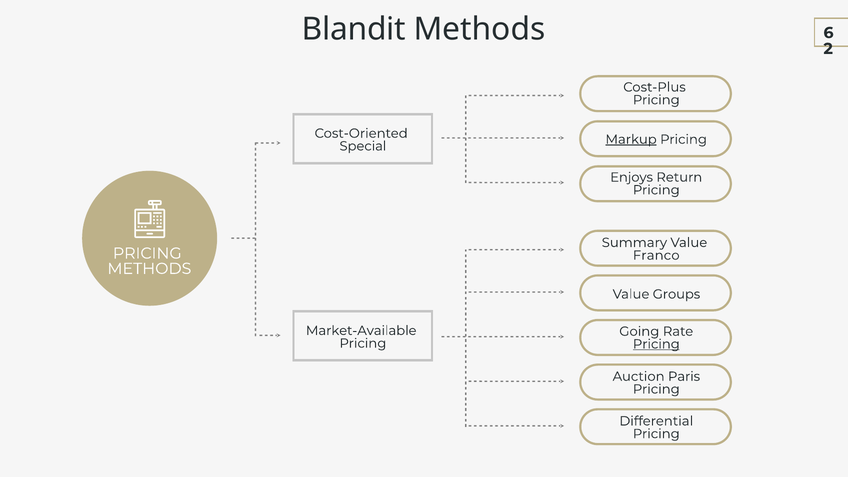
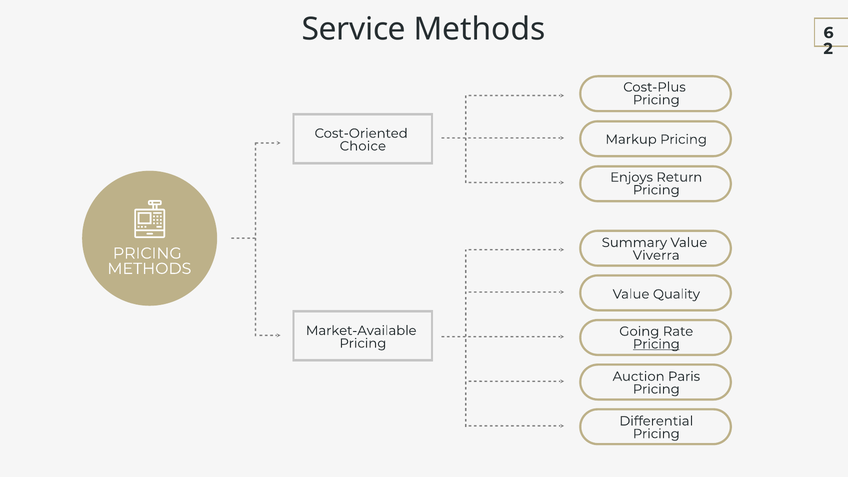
Blandit: Blandit -> Service
Markup underline: present -> none
Special: Special -> Choice
Franco: Franco -> Viverra
Groups: Groups -> Quality
